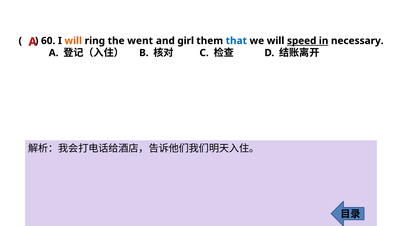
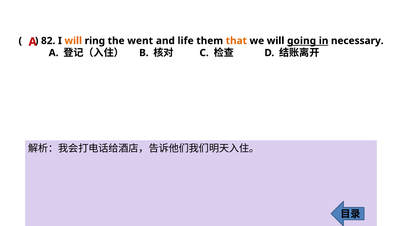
60: 60 -> 82
girl: girl -> life
that colour: blue -> orange
speed: speed -> going
